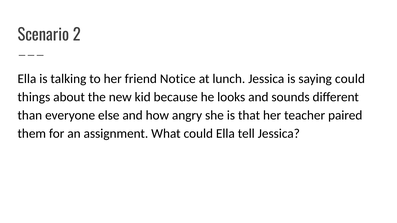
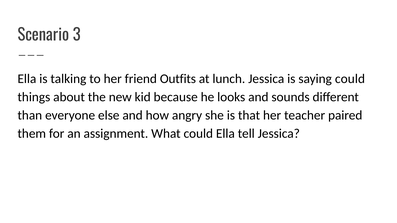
2: 2 -> 3
Notice: Notice -> Outfits
